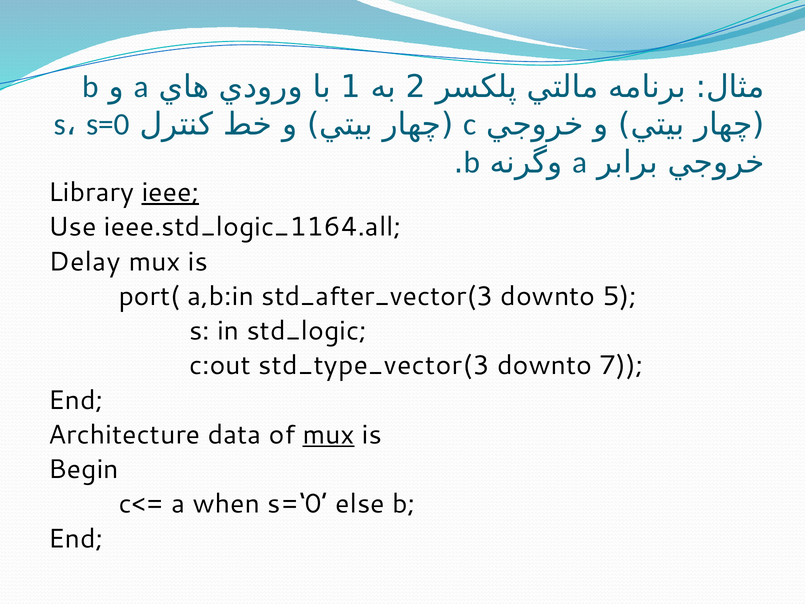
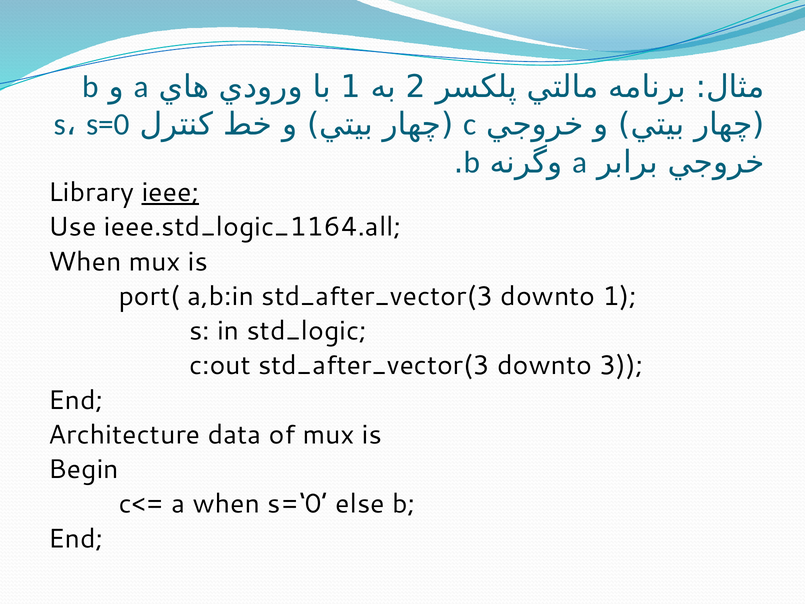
Delay at (85, 262): Delay -> When
downto 5: 5 -> 1
c:out std_type_vector(3: std_type_vector(3 -> std_after_vector(3
7: 7 -> 3
mux at (329, 435) underline: present -> none
